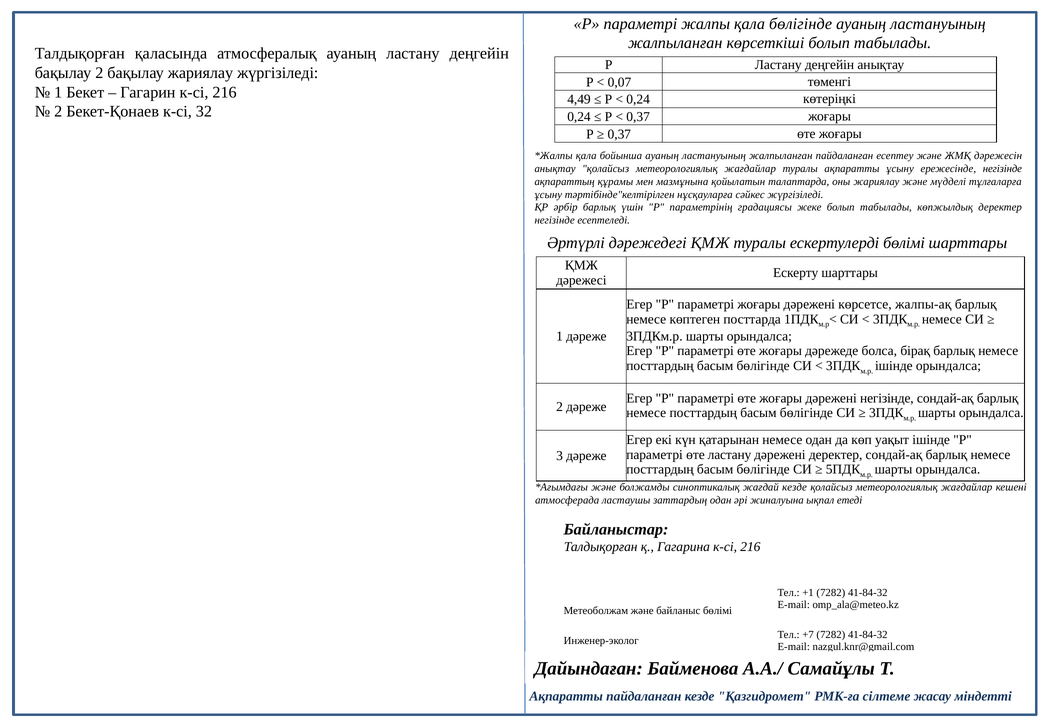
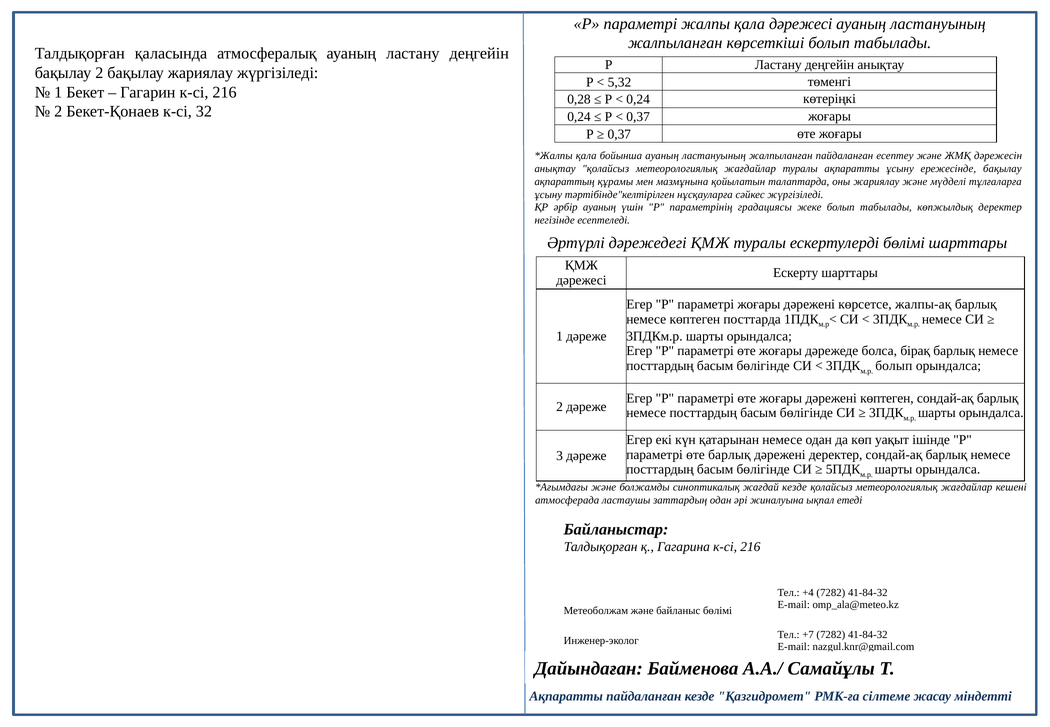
қала бөлігінде: бөлігінде -> дәрежесі
0,07: 0,07 -> 5,32
4,49: 4,49 -> 0,28
ережесінде негізінде: негізінде -> бақылау
әрбір барлық: барлық -> ауаның
ішінде at (894, 366): ішінде -> болып
дәрежені негізінде: негізінде -> көптеген
өте ластану: ластану -> барлық
+1: +1 -> +4
